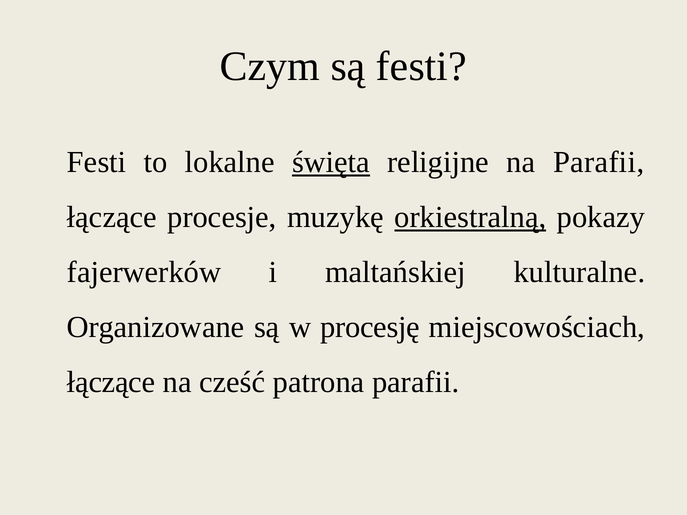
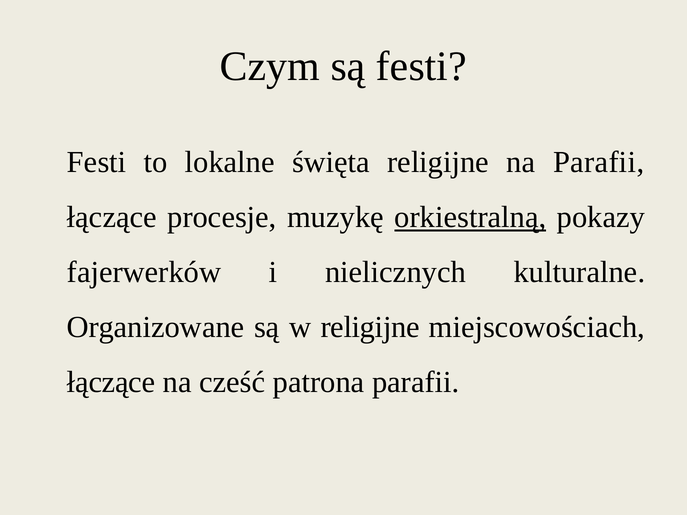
święta underline: present -> none
maltańskiej: maltańskiej -> nielicznych
w procesję: procesję -> religijne
